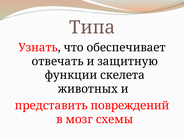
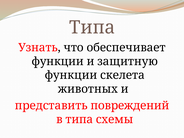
отвечать at (58, 61): отвечать -> функции
в мозг: мозг -> типа
